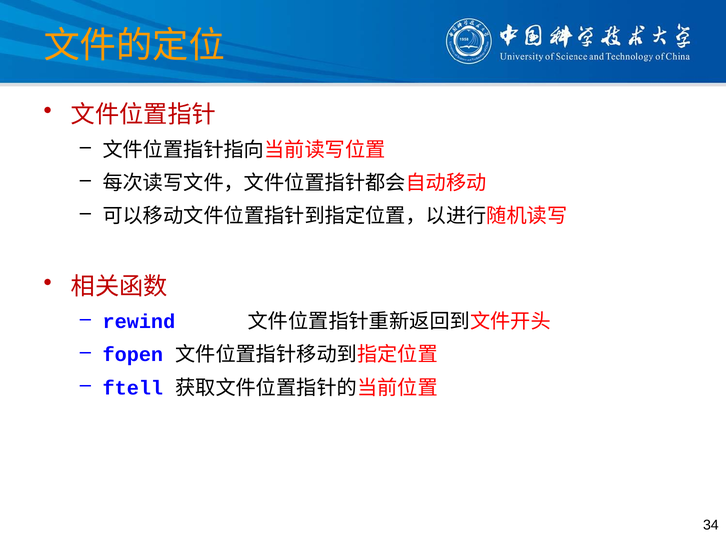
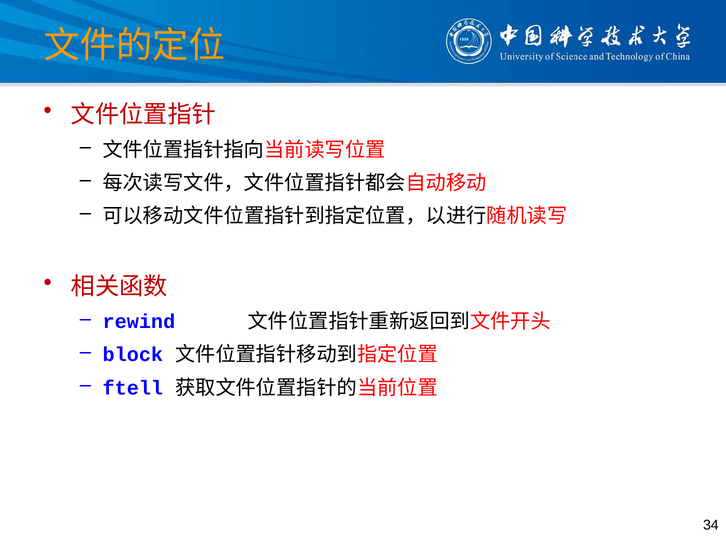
fopen: fopen -> block
